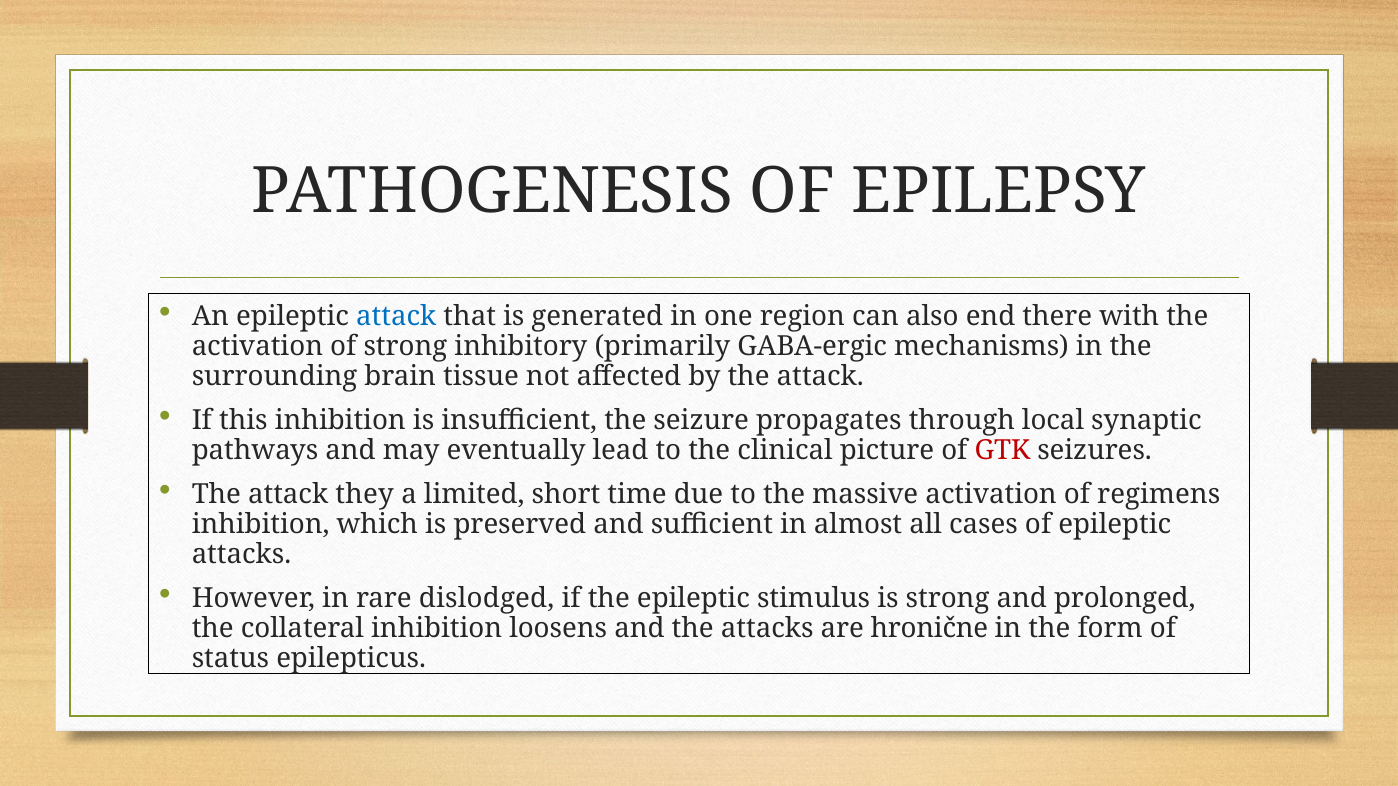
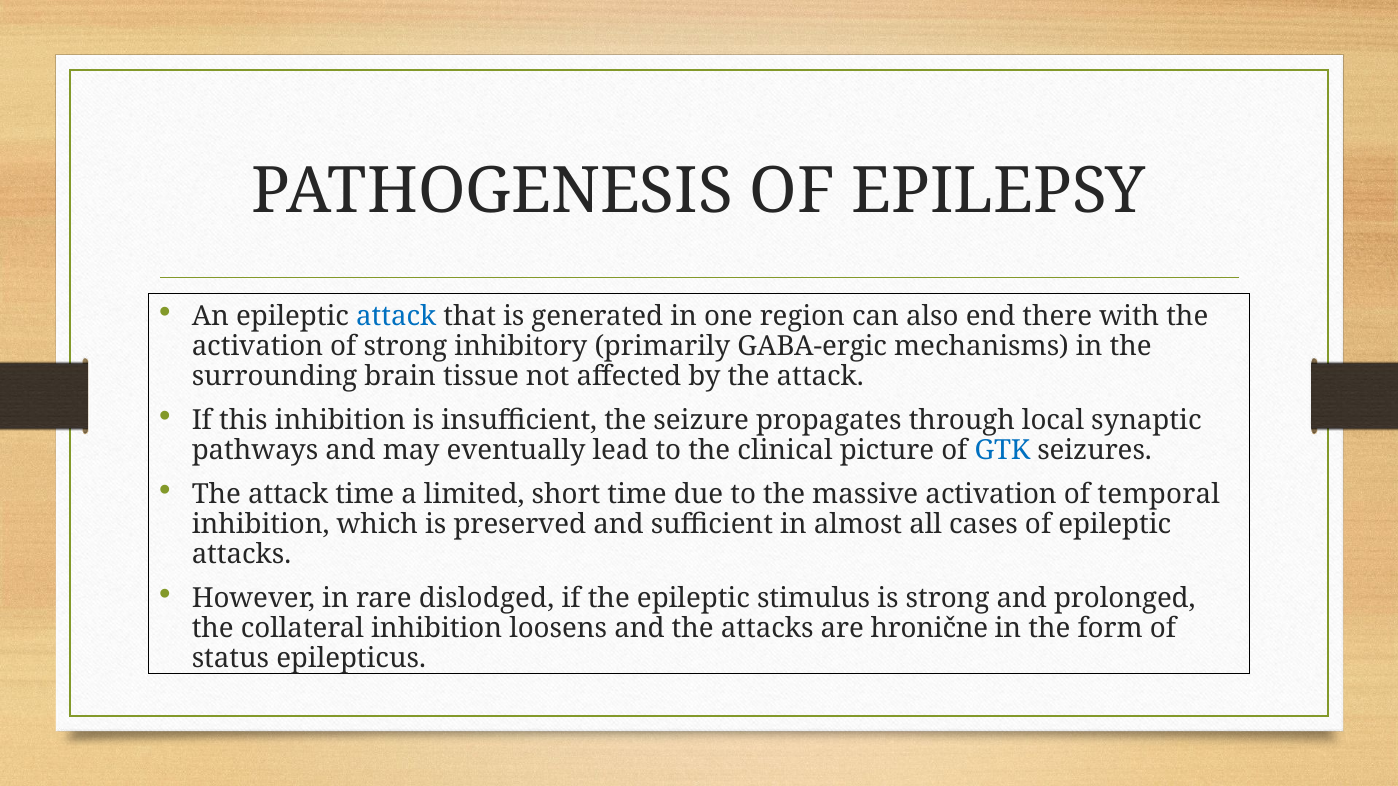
GTK colour: red -> blue
attack they: they -> time
regimens: regimens -> temporal
